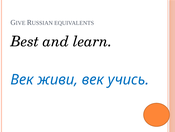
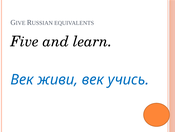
Best: Best -> Five
